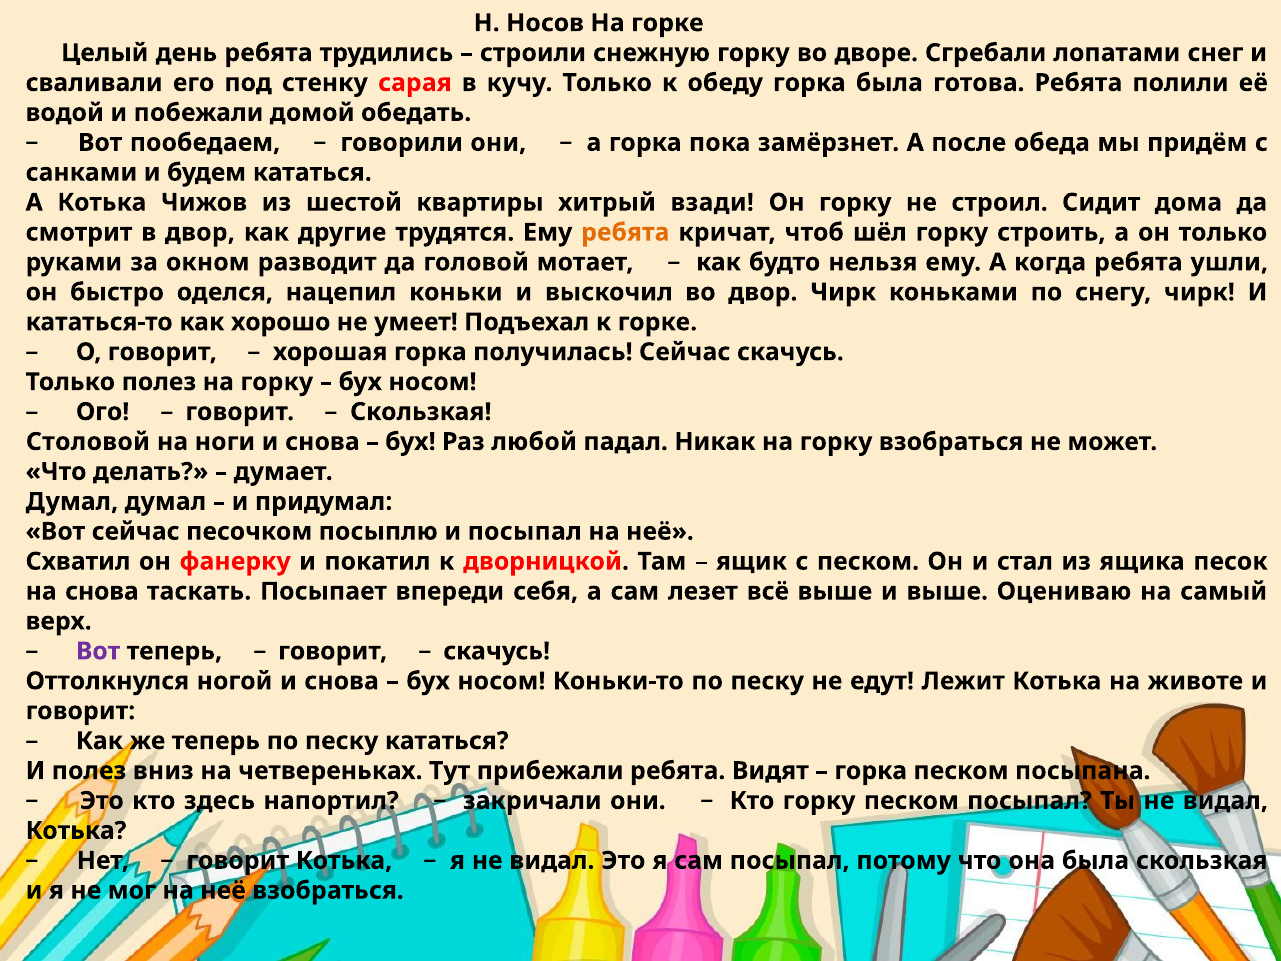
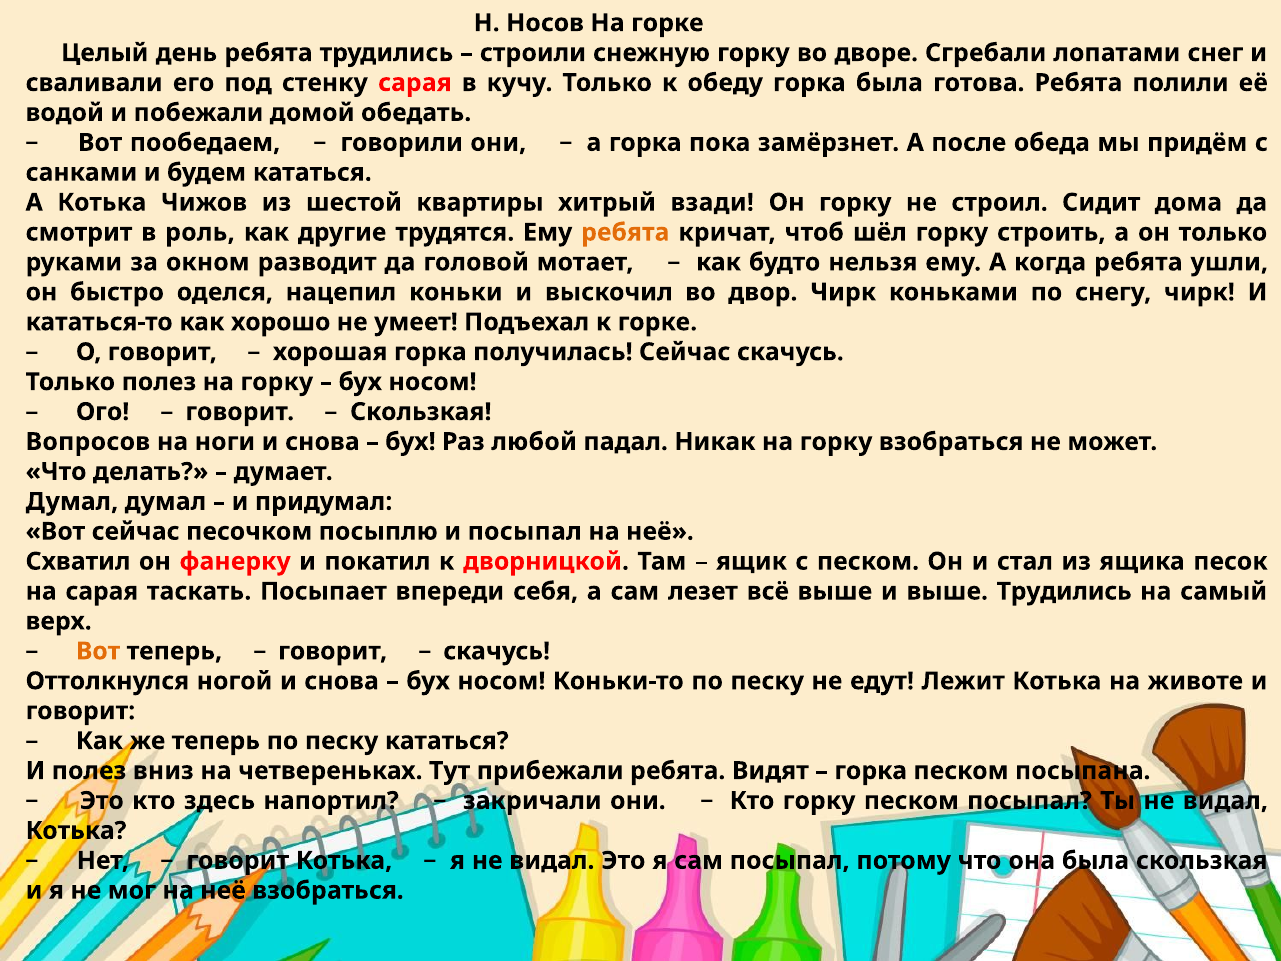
в двор: двор -> роль
Столовой: Столовой -> Вопросов
на снова: снова -> сарая
выше Оцениваю: Оцениваю -> Трудились
Вот at (98, 651) colour: purple -> orange
